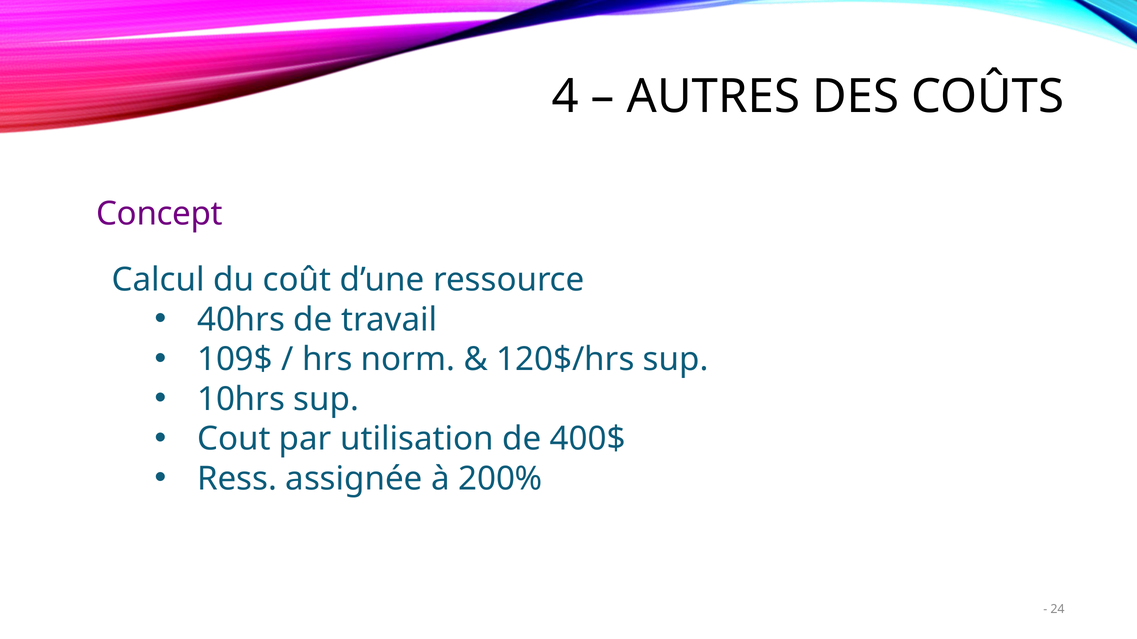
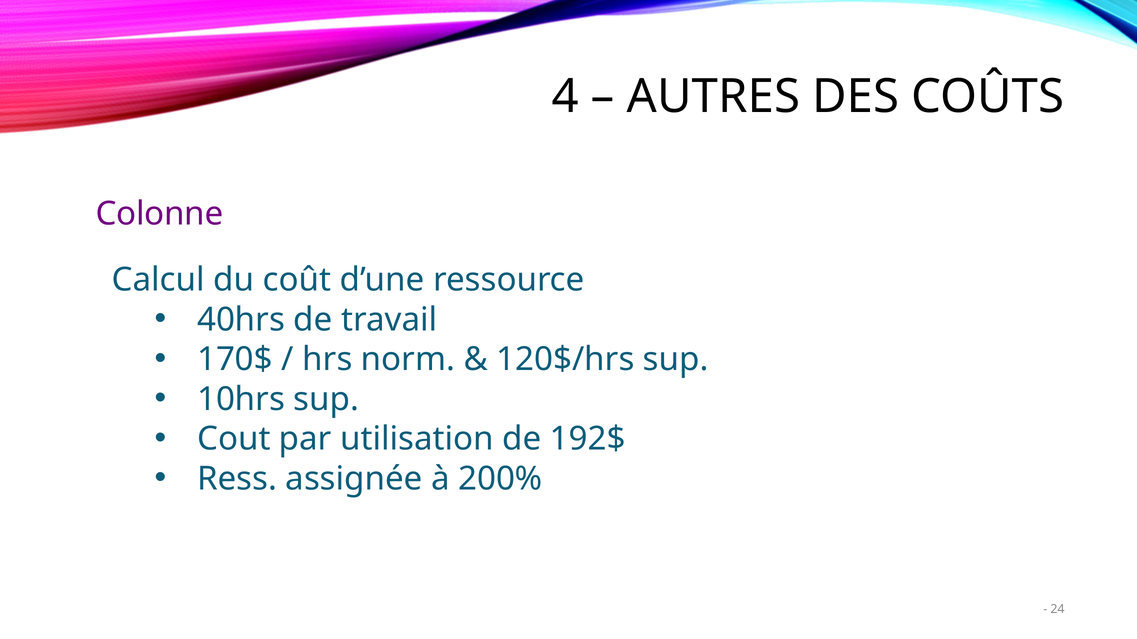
Concept: Concept -> Colonne
109$: 109$ -> 170$
400$: 400$ -> 192$
